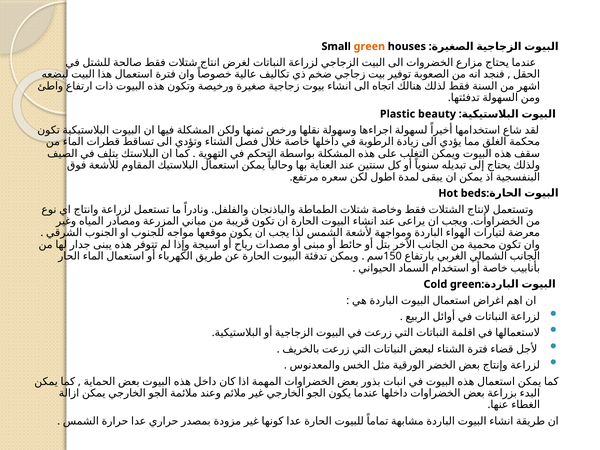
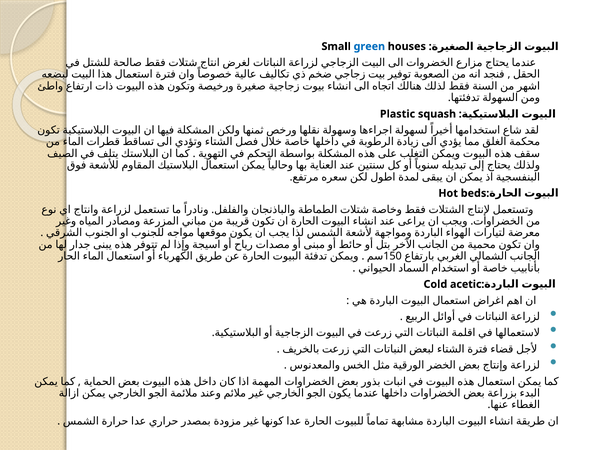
green at (369, 46) colour: orange -> blue
beauty: beauty -> squash
green at (466, 284): green -> acetic
